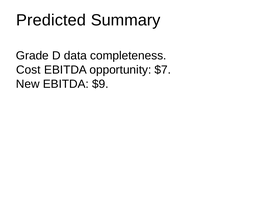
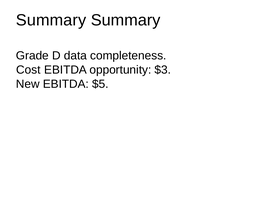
Predicted at (51, 20): Predicted -> Summary
$7: $7 -> $3
$9: $9 -> $5
